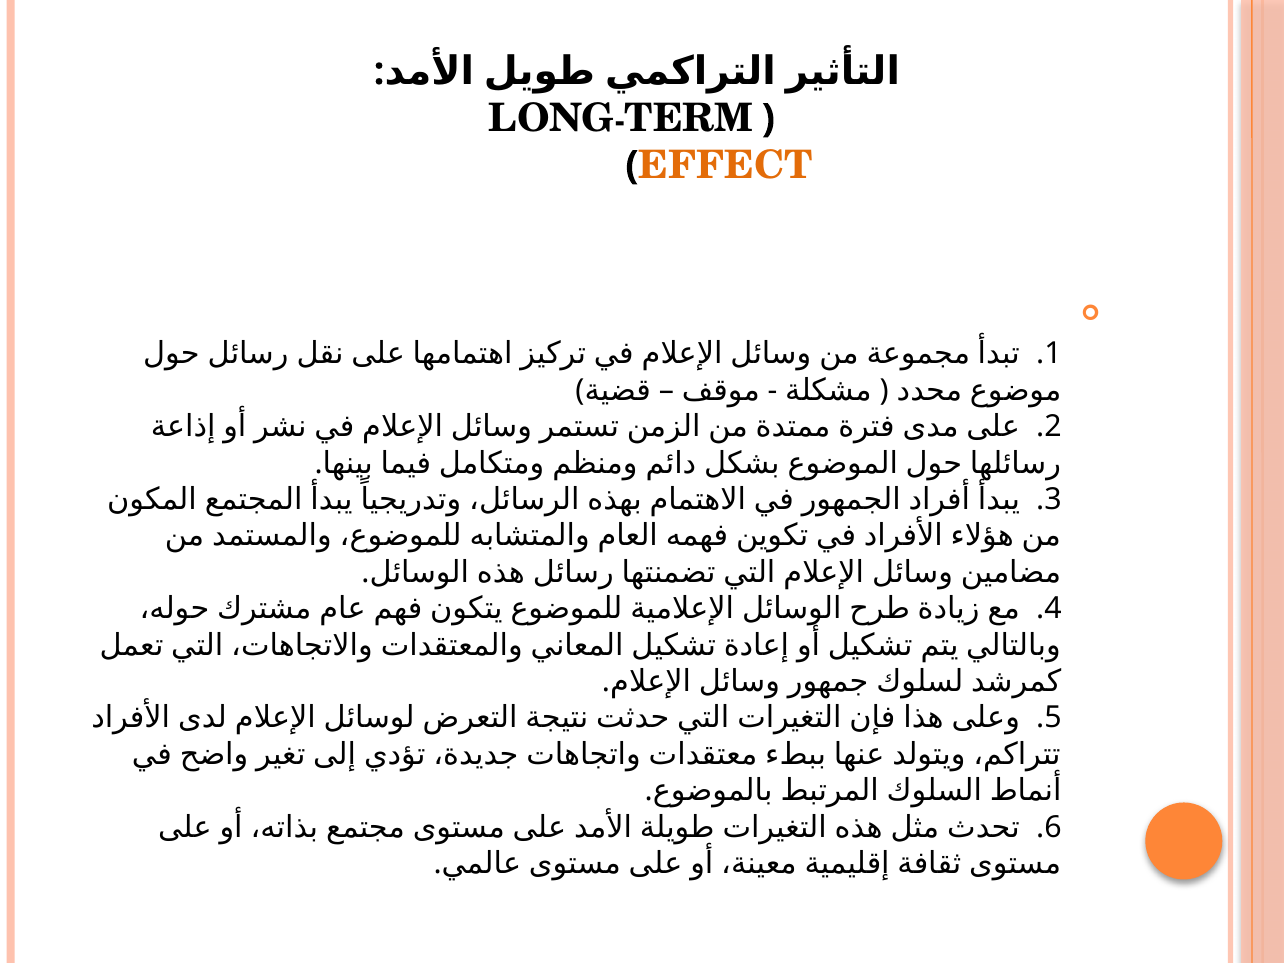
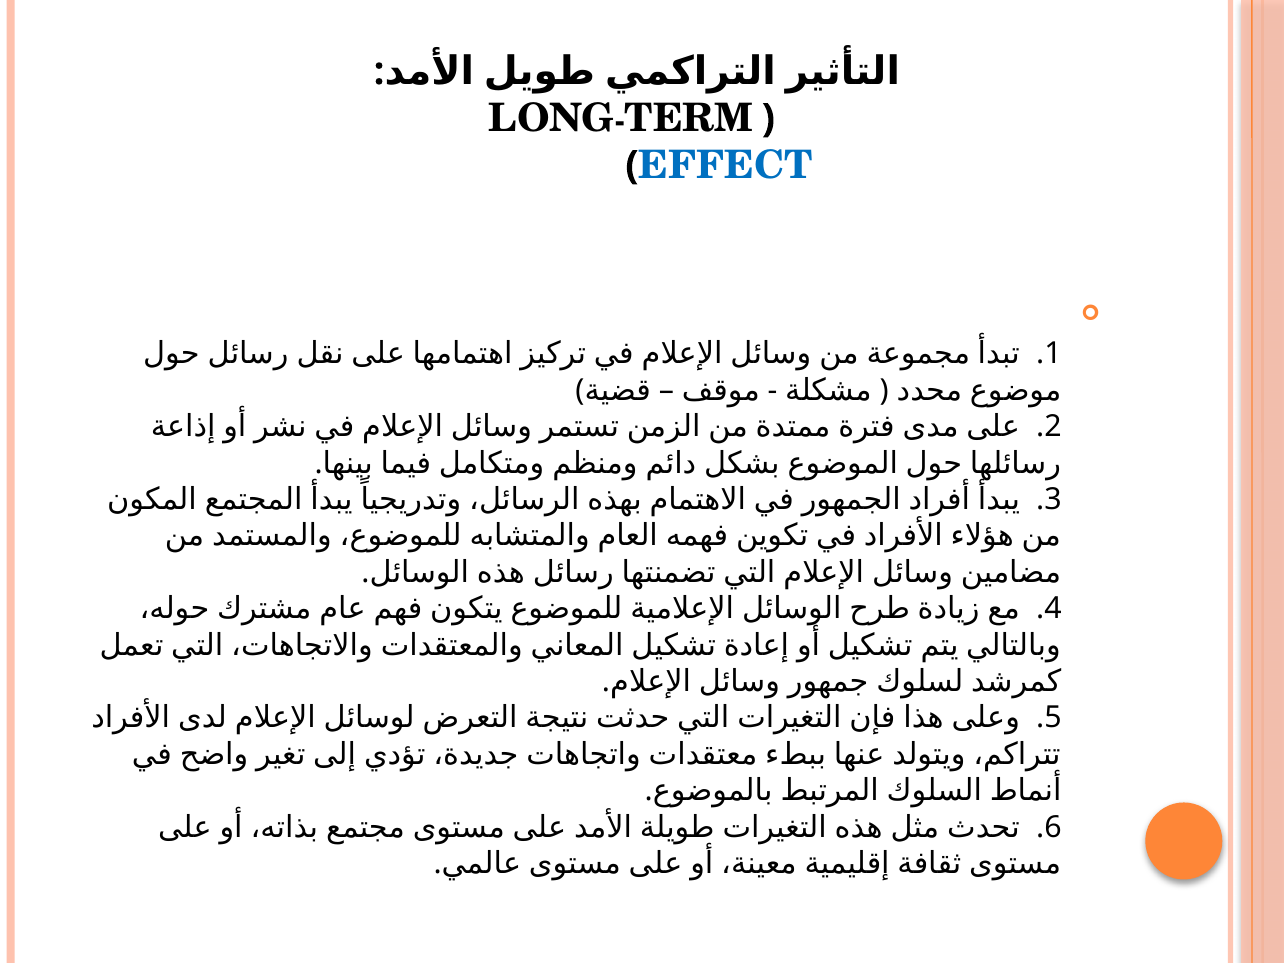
EFFECT colour: orange -> blue
